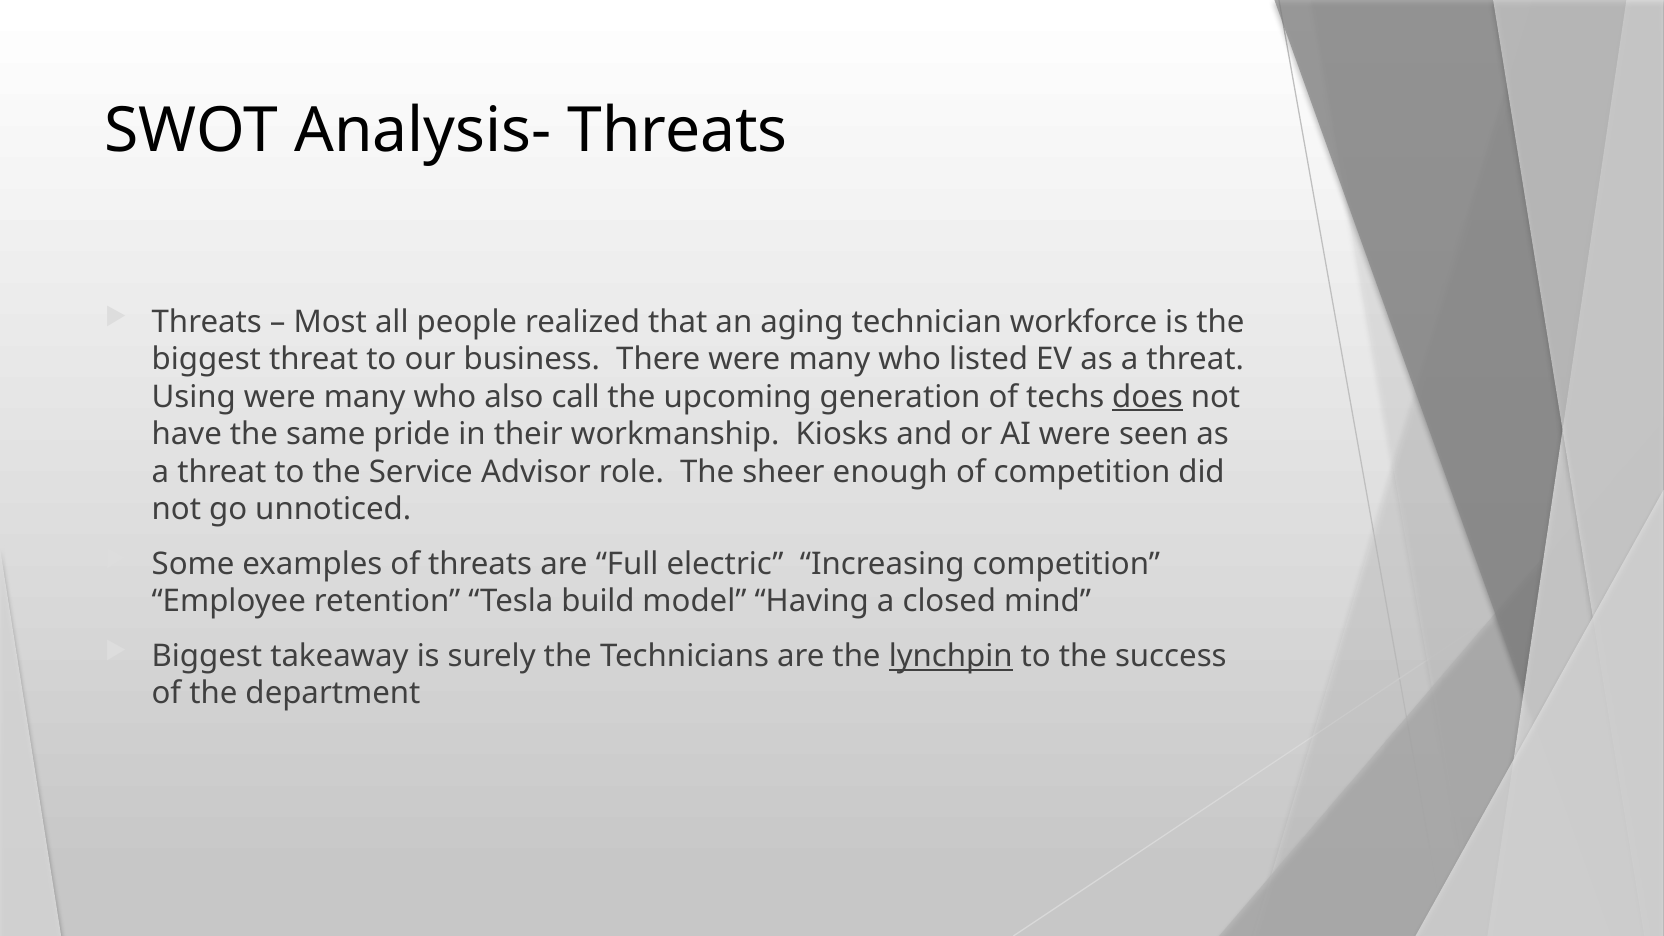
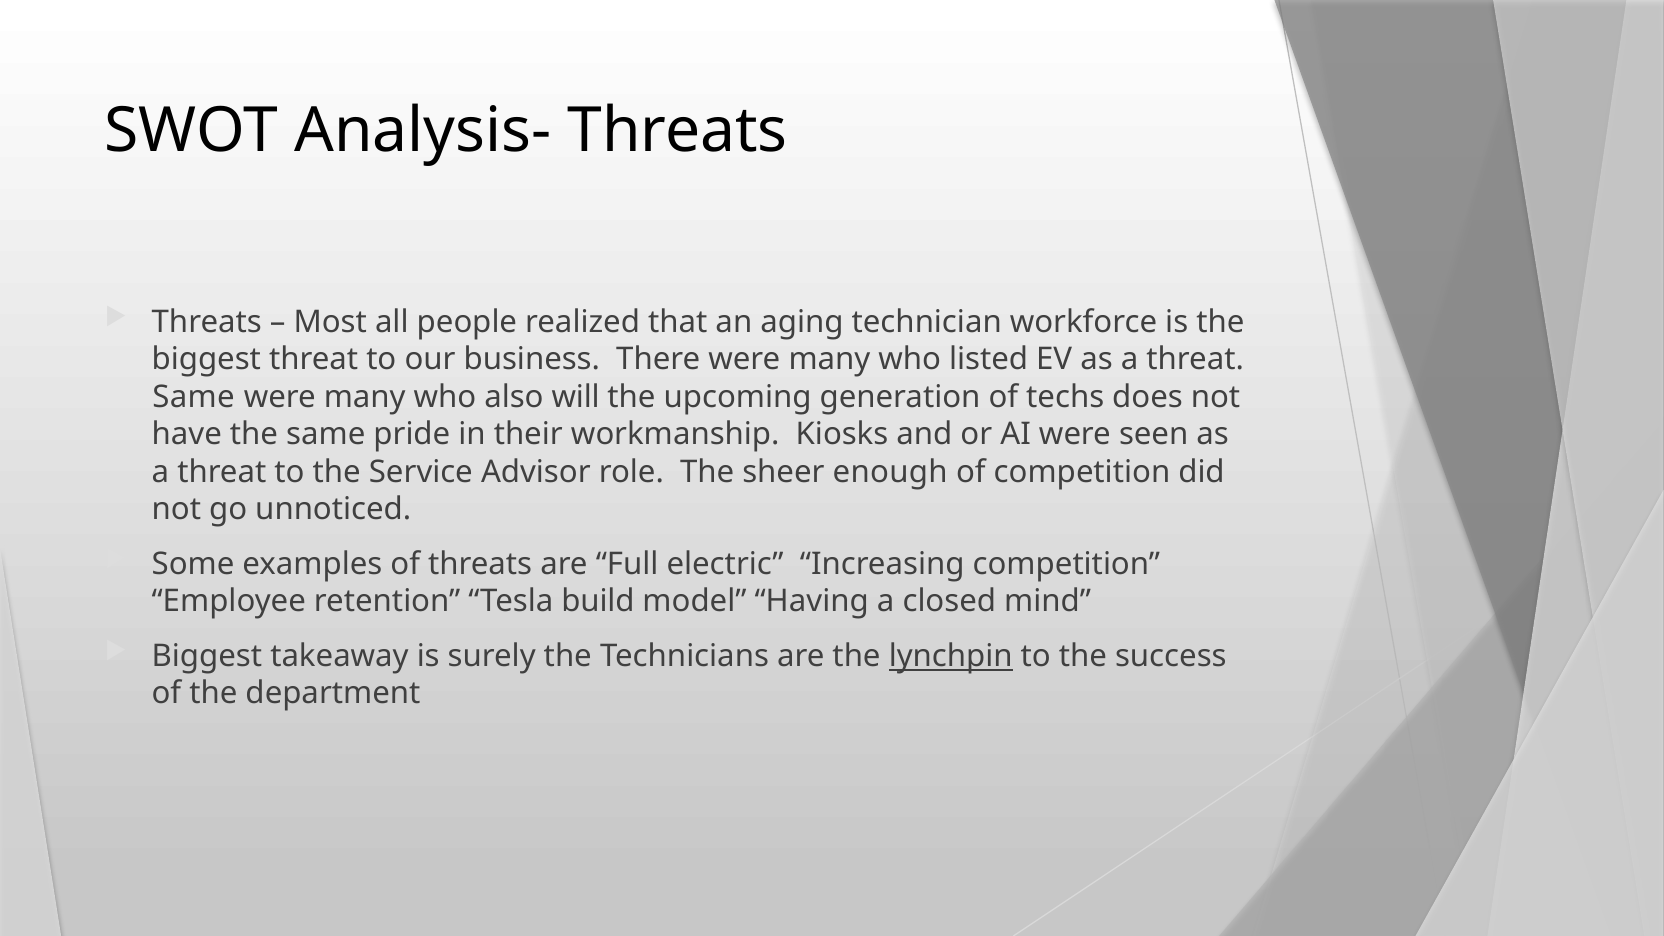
Using at (194, 397): Using -> Same
call: call -> will
does underline: present -> none
